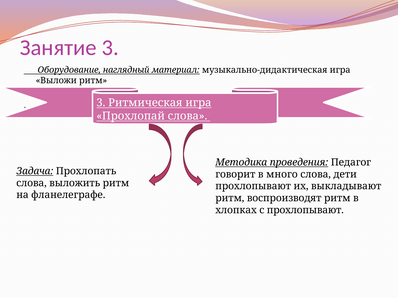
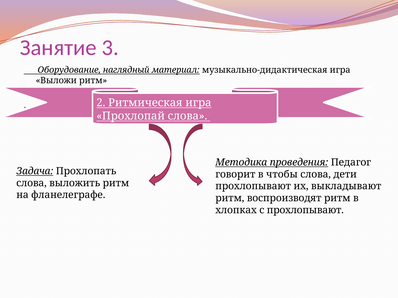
3 at (101, 103): 3 -> 2
много: много -> чтобы
